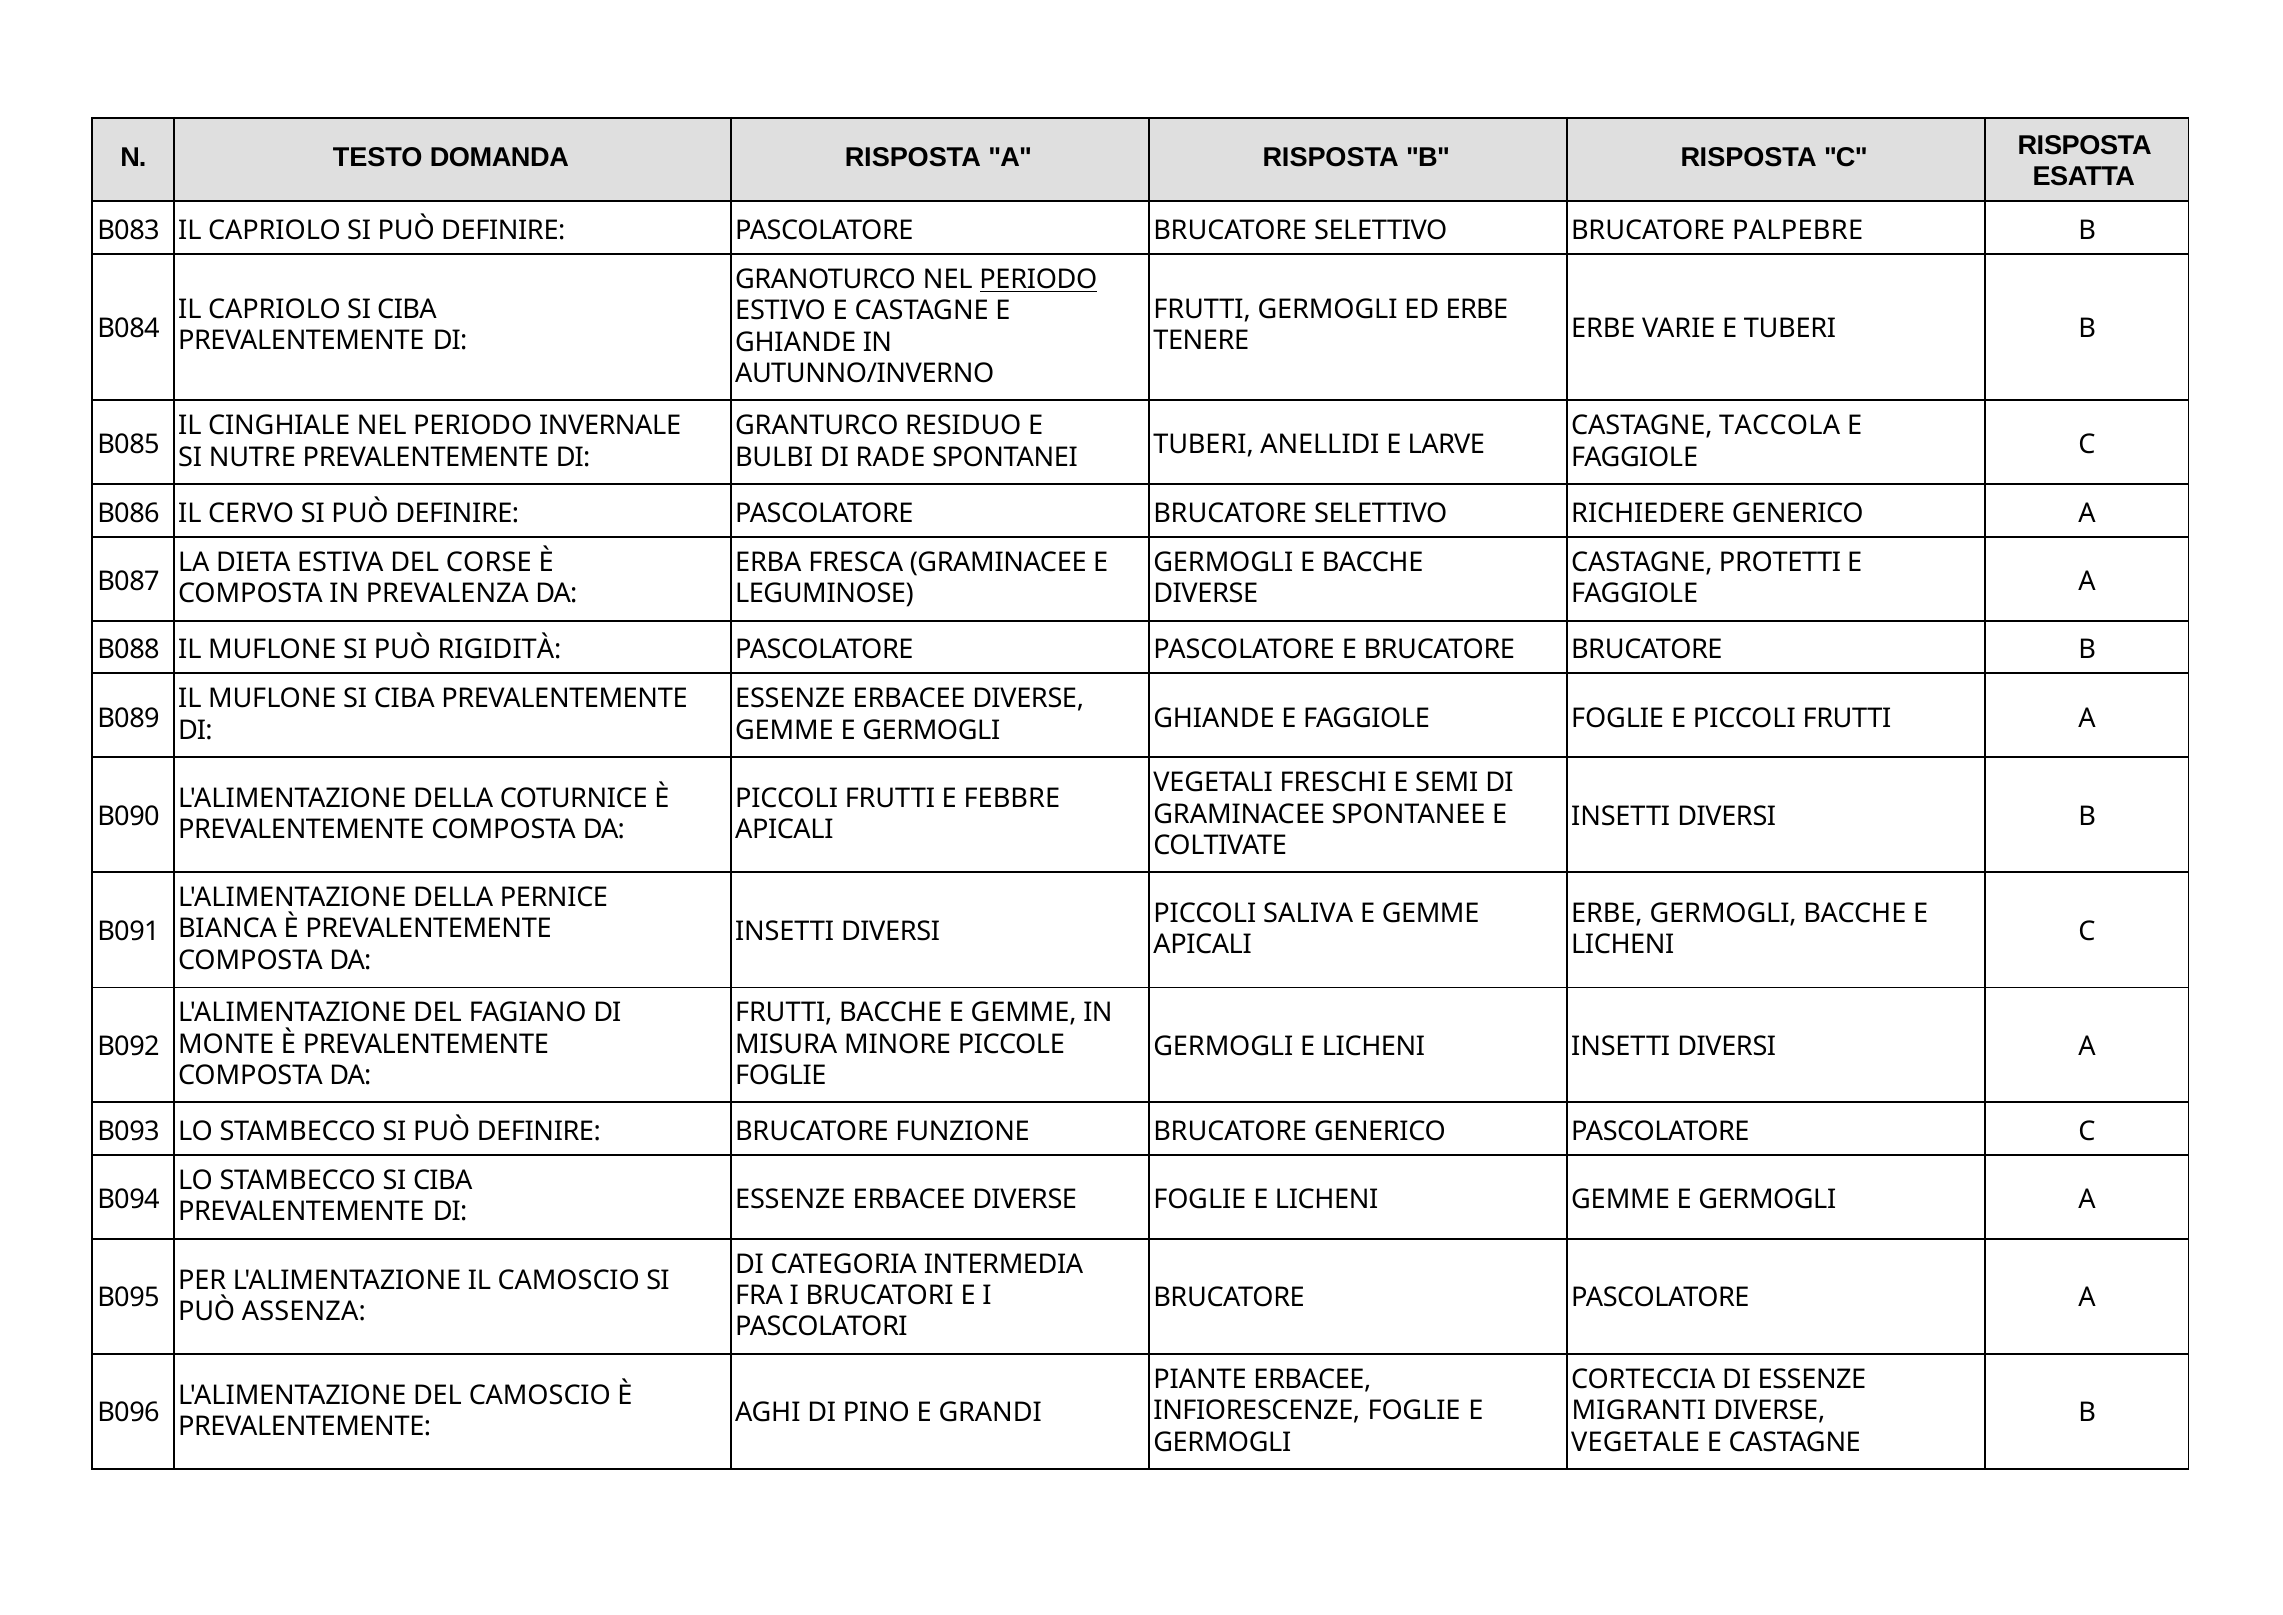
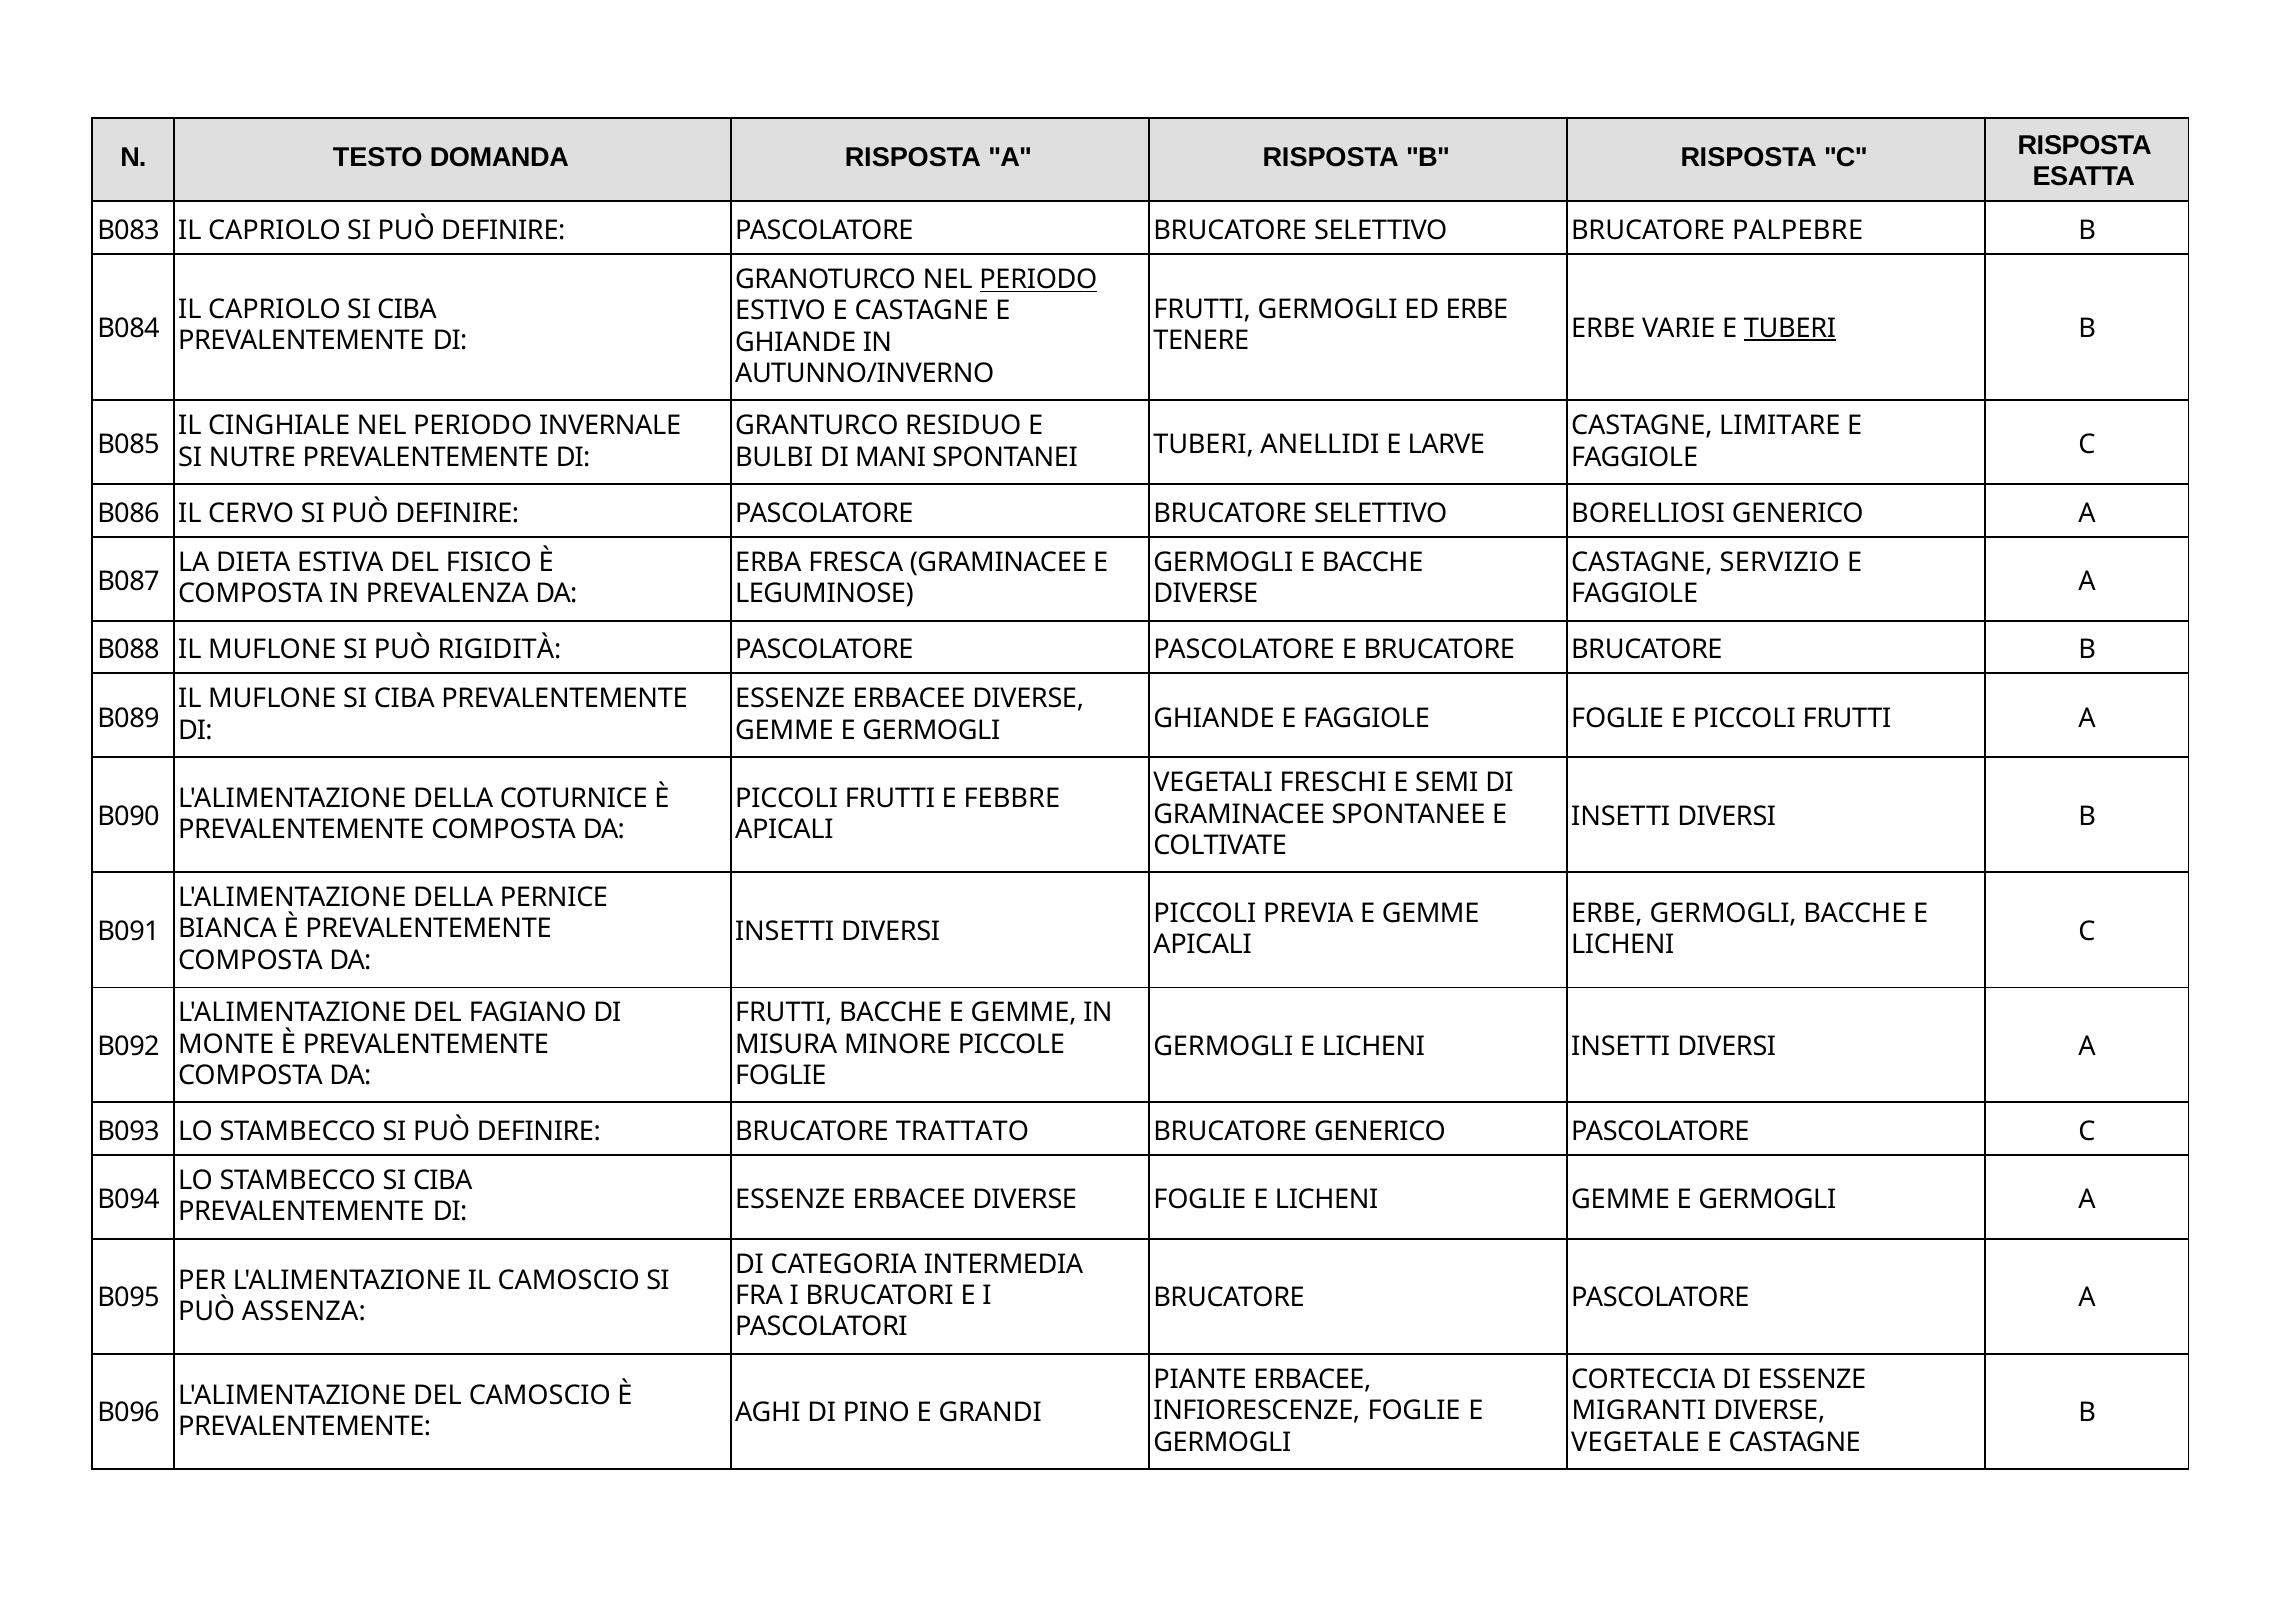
TUBERI at (1790, 328) underline: none -> present
TACCOLA: TACCOLA -> LIMITARE
RADE: RADE -> MANI
RICHIEDERE: RICHIEDERE -> BORELLIOSI
CORSE: CORSE -> FISICO
PROTETTI: PROTETTI -> SERVIZIO
SALIVA: SALIVA -> PREVIA
FUNZIONE: FUNZIONE -> TRATTATO
